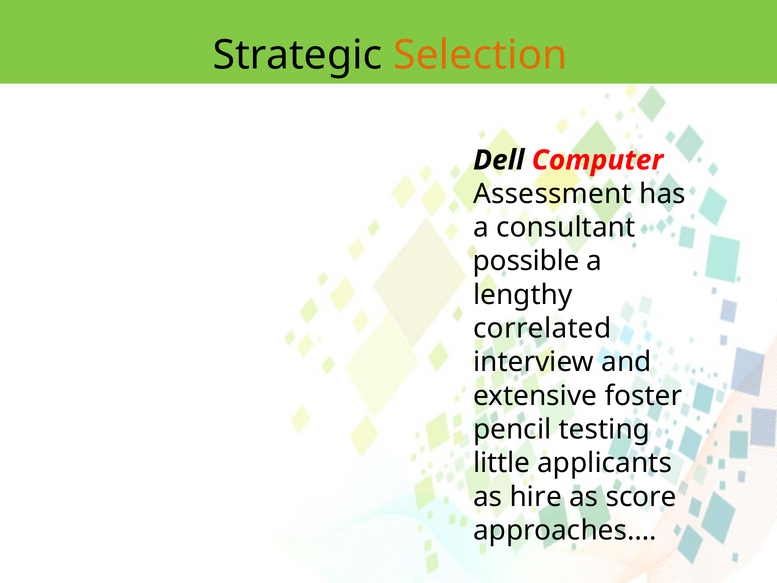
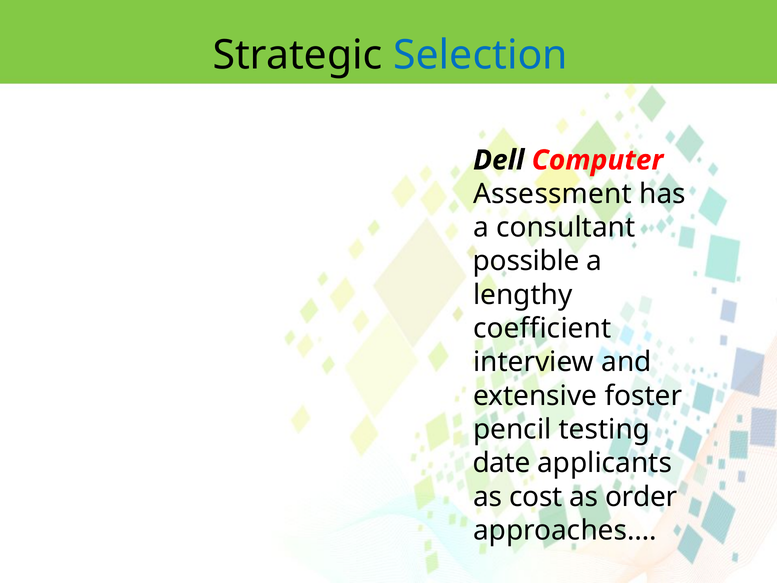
Selection colour: orange -> blue
correlated: correlated -> coefficient
little: little -> date
hire: hire -> cost
score: score -> order
